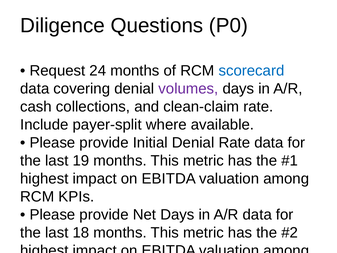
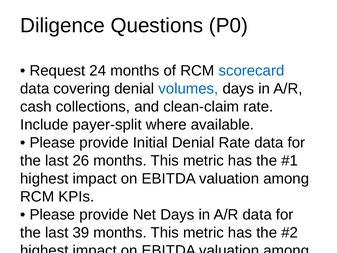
volumes colour: purple -> blue
19: 19 -> 26
18: 18 -> 39
